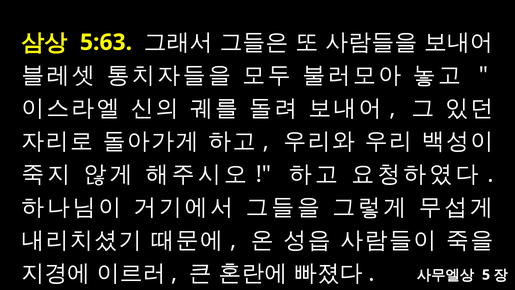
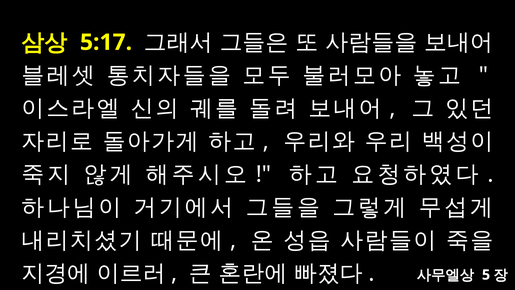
5:63: 5:63 -> 5:17
